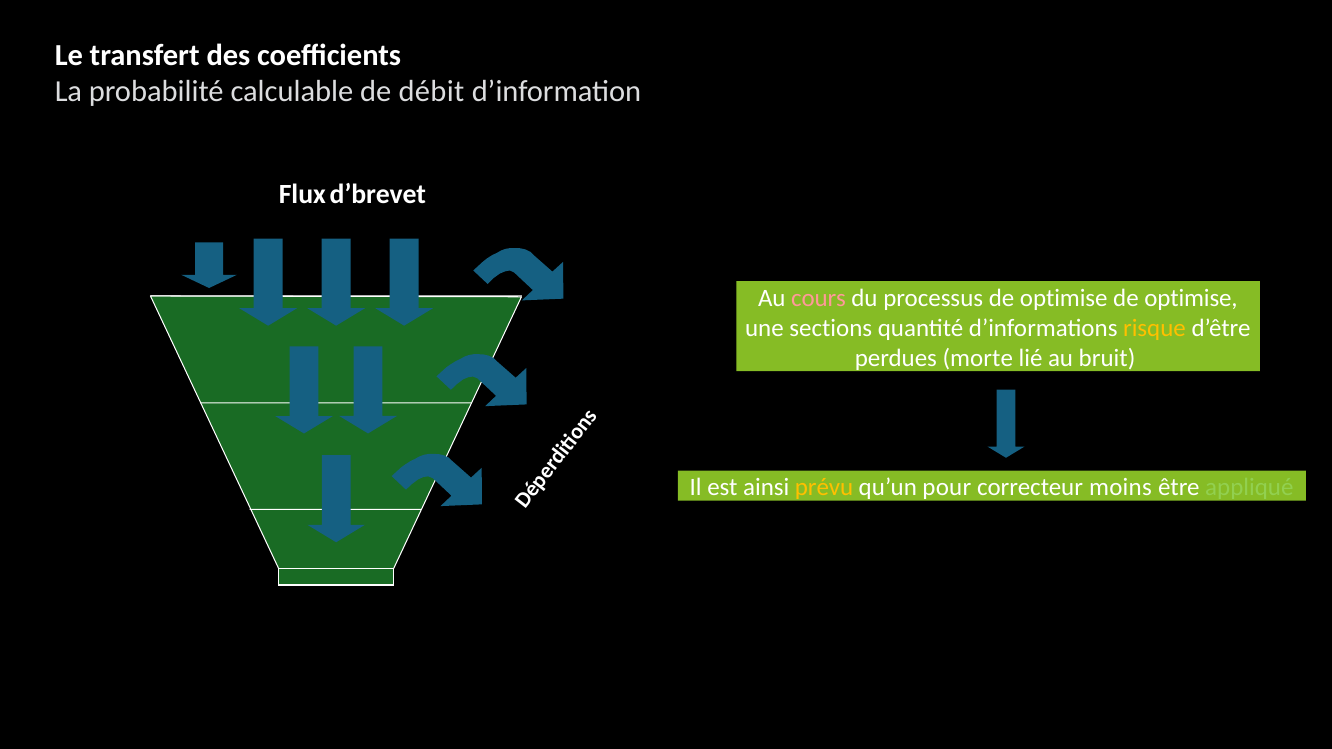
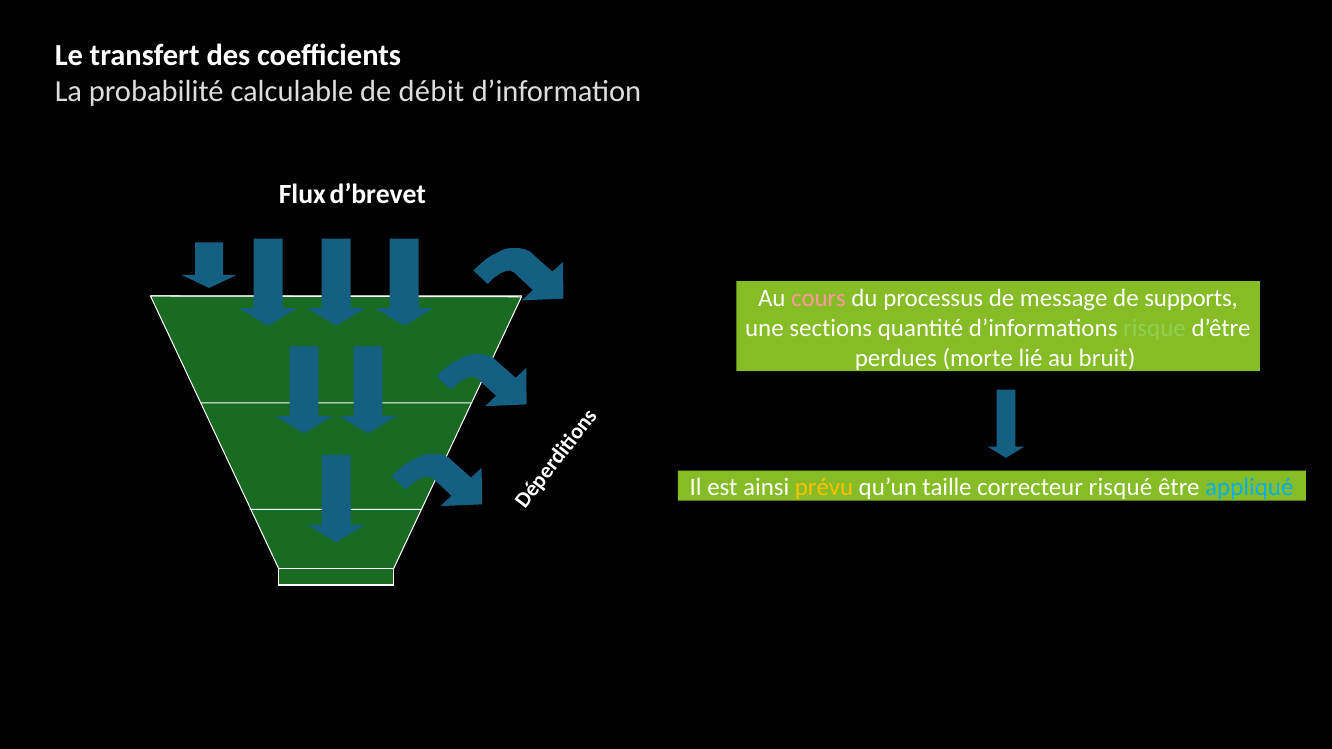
processus de optimise: optimise -> message
optimise at (1191, 298): optimise -> supports
risque colour: yellow -> light green
pour: pour -> taille
moins: moins -> risqué
appliqué colour: light green -> light blue
